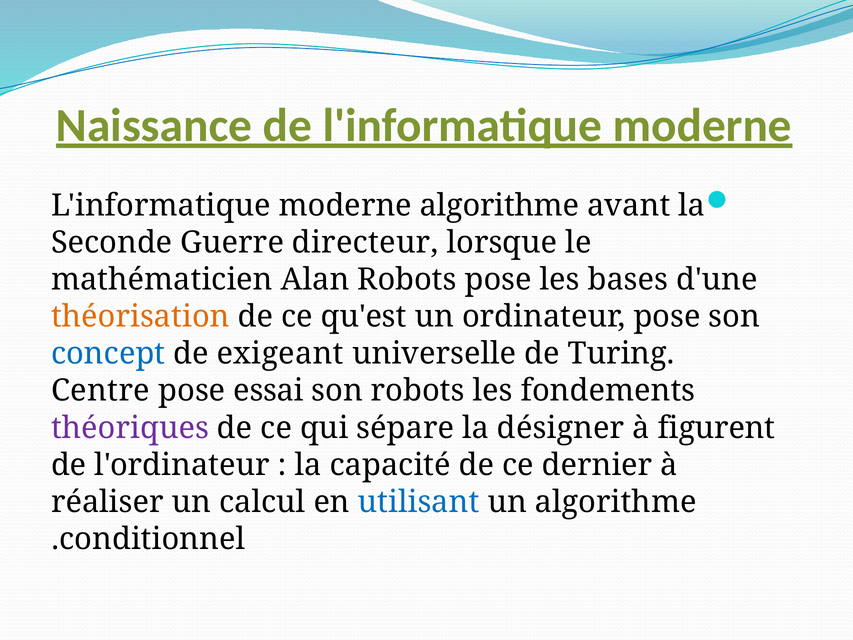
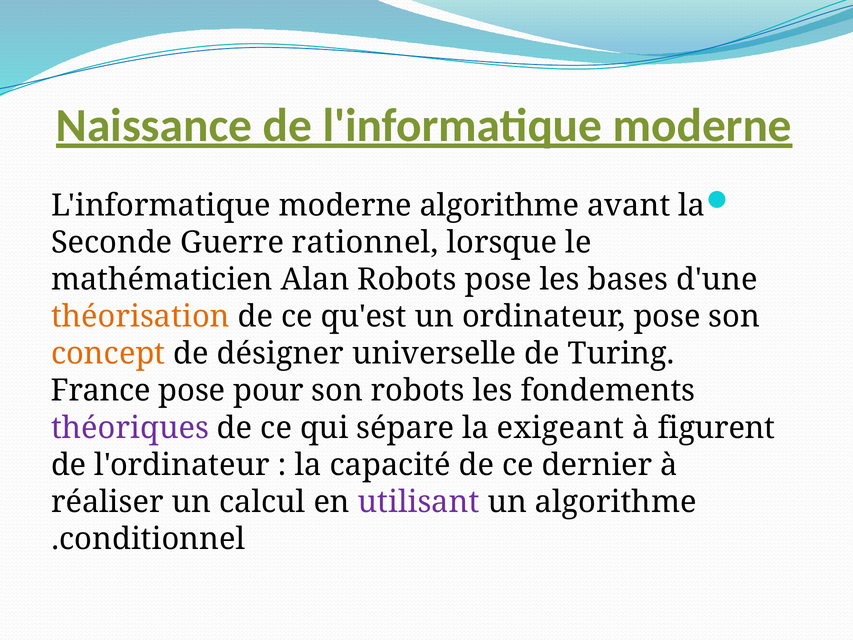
directeur: directeur -> rationnel
concept colour: blue -> orange
exigeant: exigeant -> désigner
Centre: Centre -> France
essai: essai -> pour
désigner: désigner -> exigeant
utilisant colour: blue -> purple
